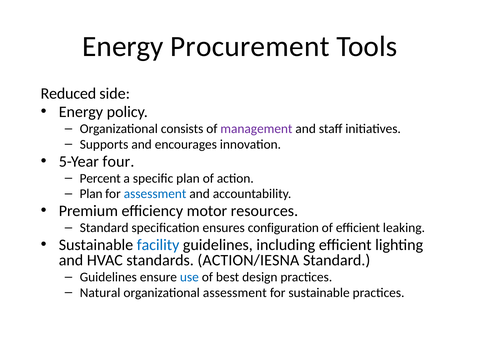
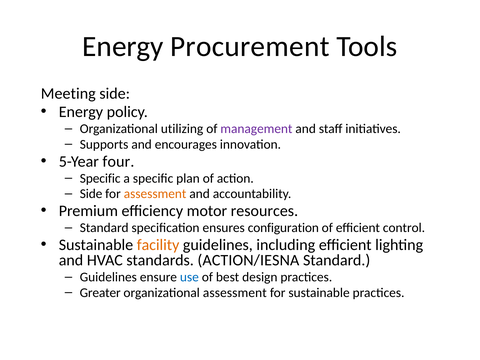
Reduced: Reduced -> Meeting
consists: consists -> utilizing
Percent at (100, 178): Percent -> Specific
Plan at (91, 194): Plan -> Side
assessment at (155, 194) colour: blue -> orange
leaking: leaking -> control
facility colour: blue -> orange
Natural: Natural -> Greater
